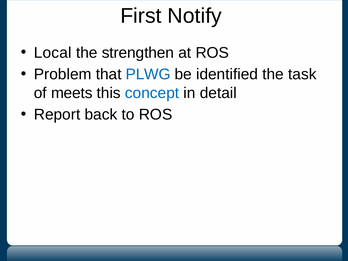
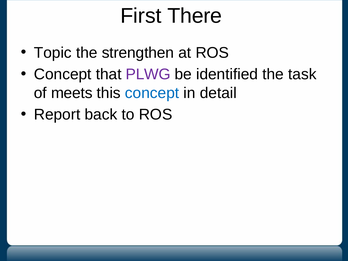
Notify: Notify -> There
Local: Local -> Topic
Problem at (63, 74): Problem -> Concept
PLWG colour: blue -> purple
